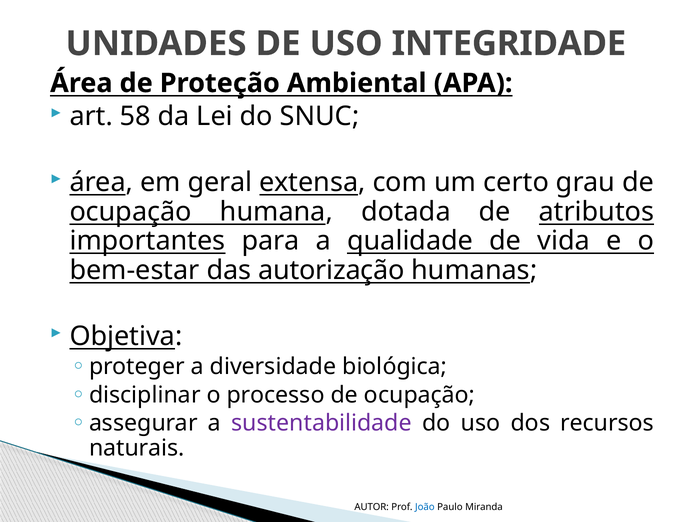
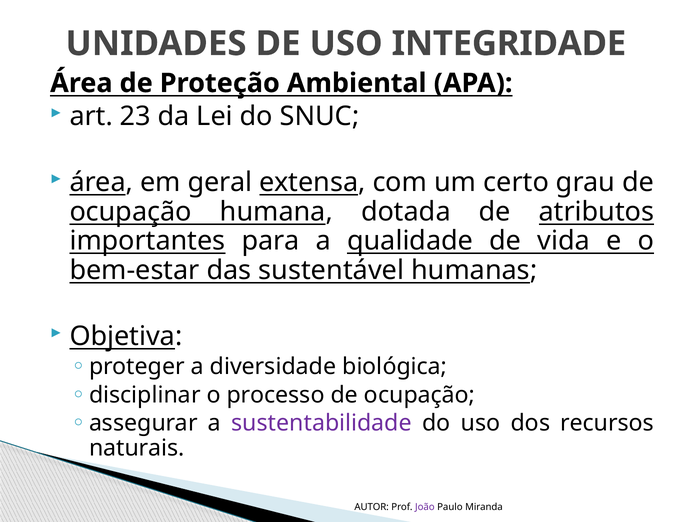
58: 58 -> 23
autorização: autorização -> sustentável
João colour: blue -> purple
